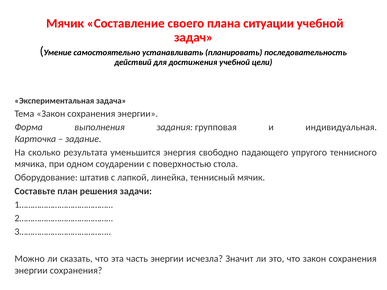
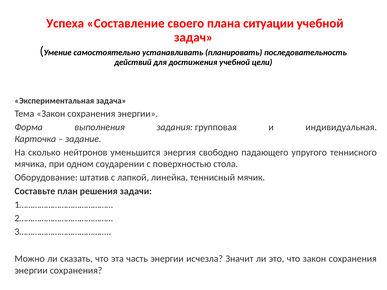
Мячик at (65, 23): Мячик -> Успеха
результата: результата -> нейтронов
